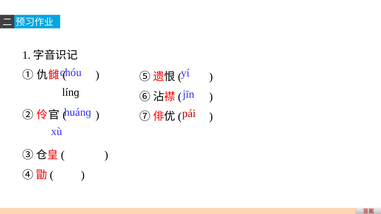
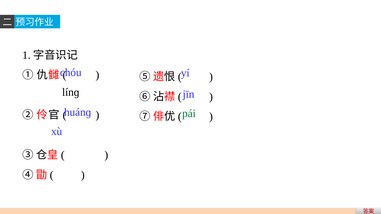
pái colour: red -> green
